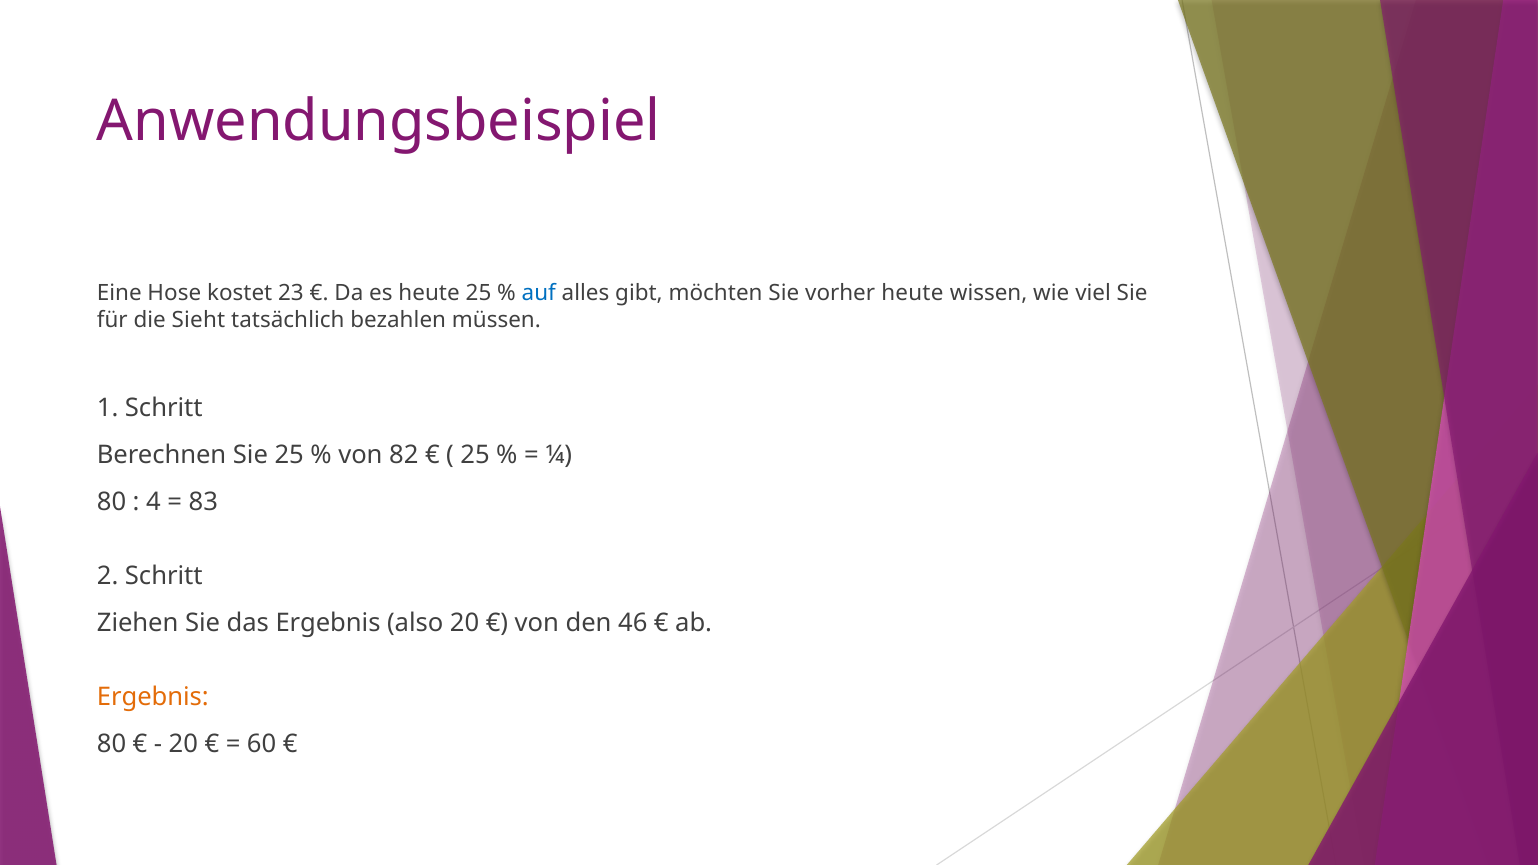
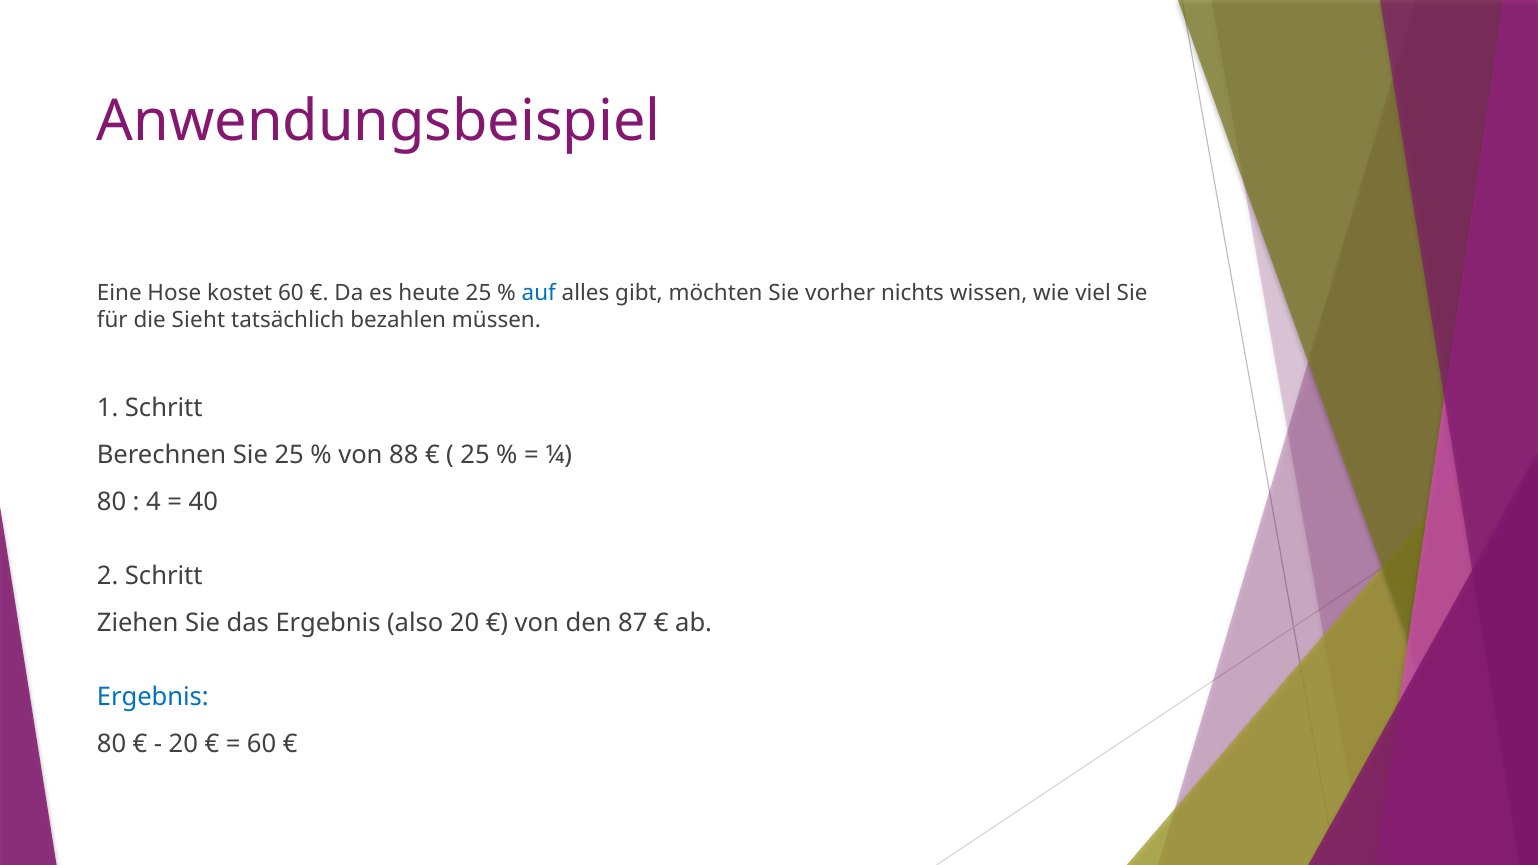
kostet 23: 23 -> 60
vorher heute: heute -> nichts
82: 82 -> 88
83: 83 -> 40
46: 46 -> 87
Ergebnis at (153, 697) colour: orange -> blue
